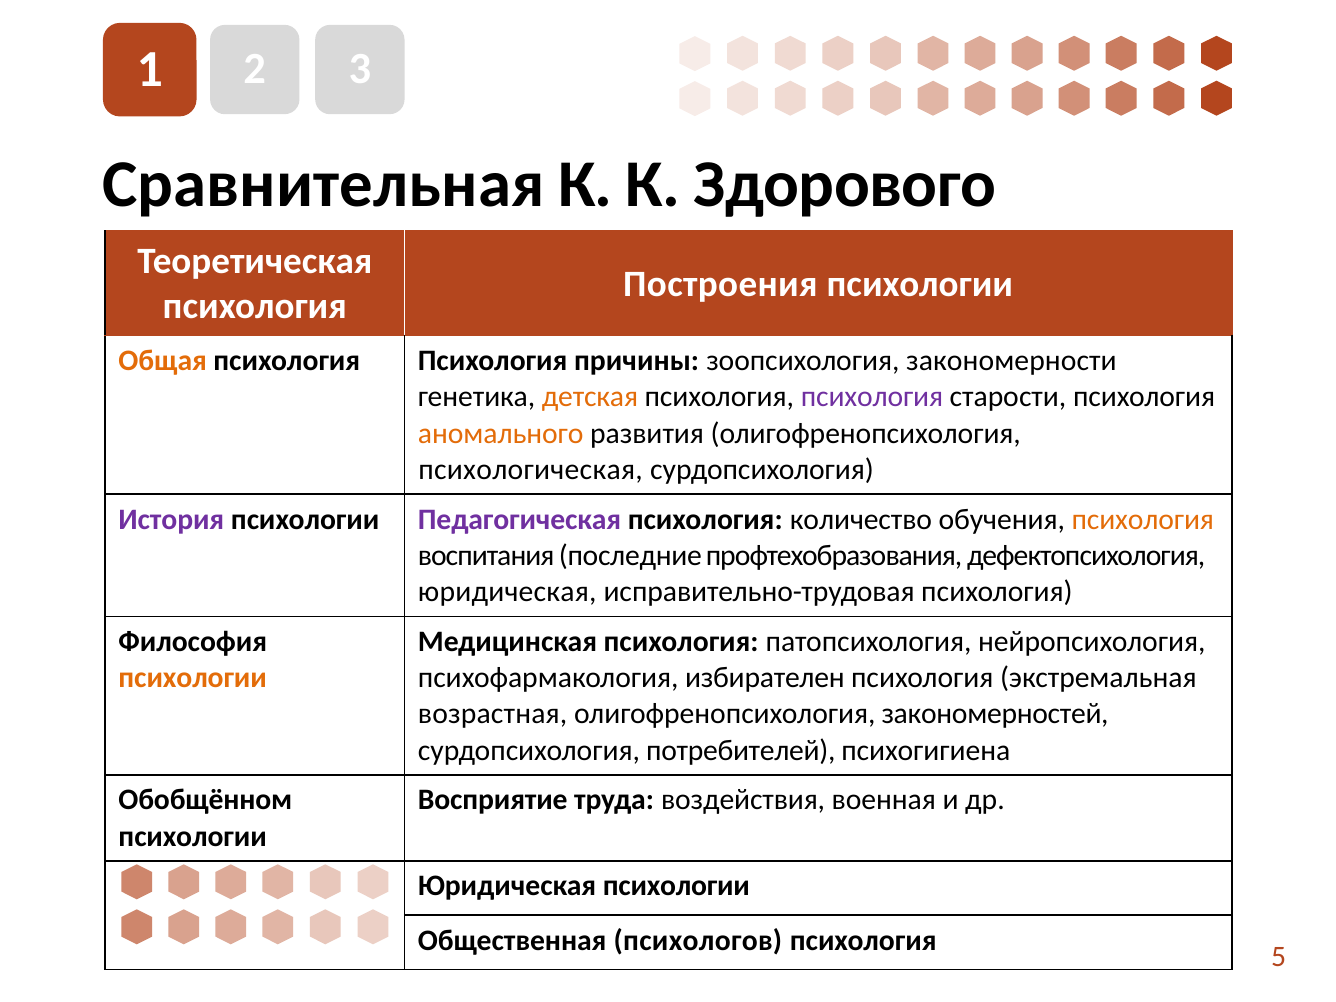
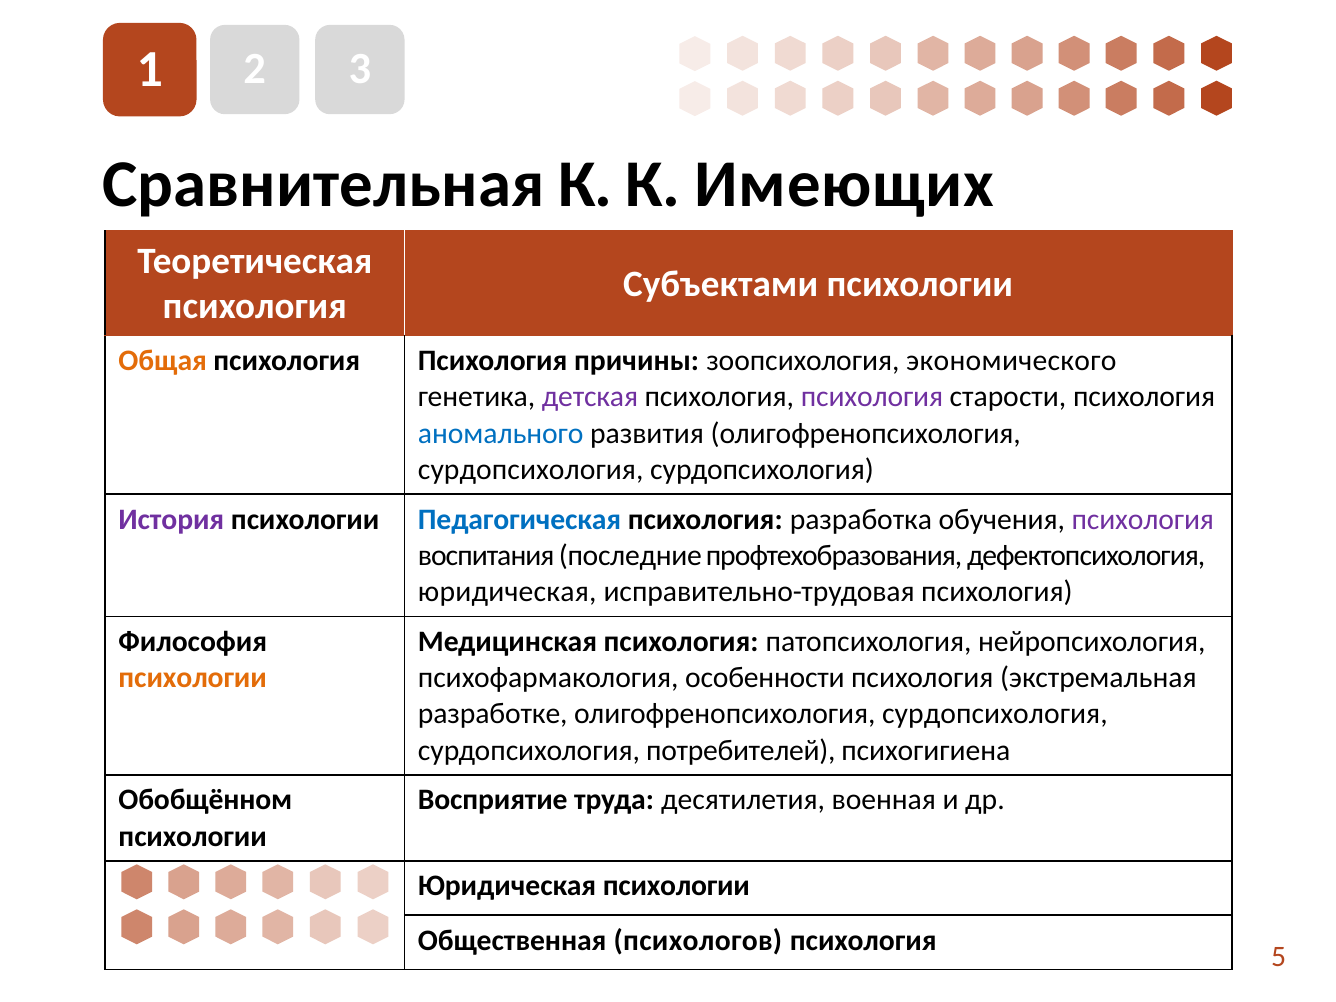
Здорового: Здорового -> Имеющих
Построения: Построения -> Субъектами
закономерности: закономерности -> экономического
детская colour: orange -> purple
аномального colour: orange -> blue
психологическая at (531, 470): психологическая -> сурдопсихология
Педагогическая colour: purple -> blue
количество: количество -> разработка
психология at (1143, 519) colour: orange -> purple
избирателен: избирателен -> особенности
возрастная: возрастная -> разработке
закономерностей at (995, 714): закономерностей -> сурдопсихология
воздействия: воздействия -> десятилетия
